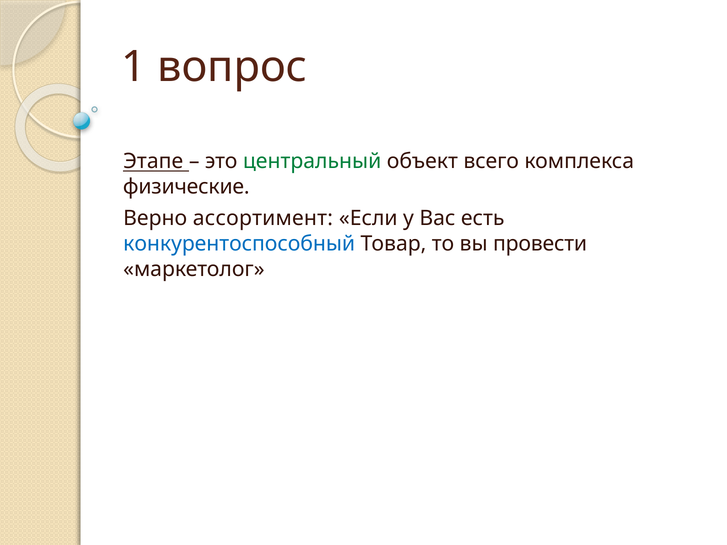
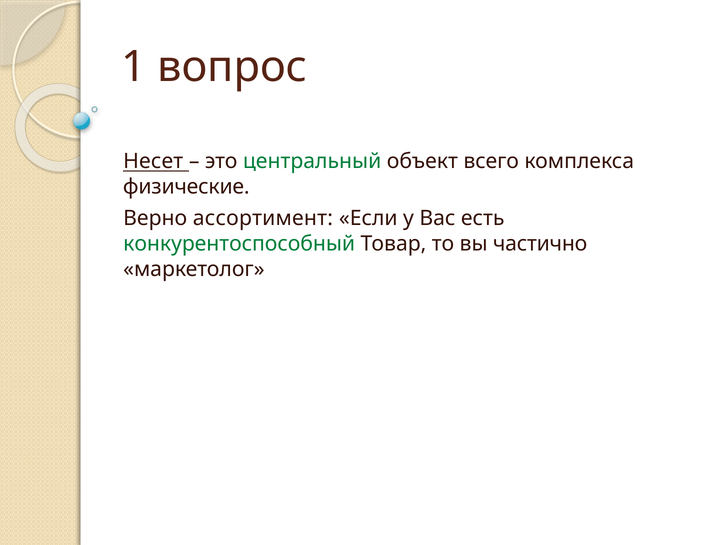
Этапе: Этапе -> Несет
конкурентоспособный colour: blue -> green
провести: провести -> частично
